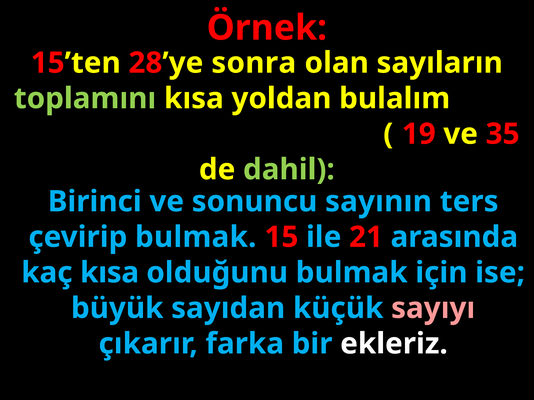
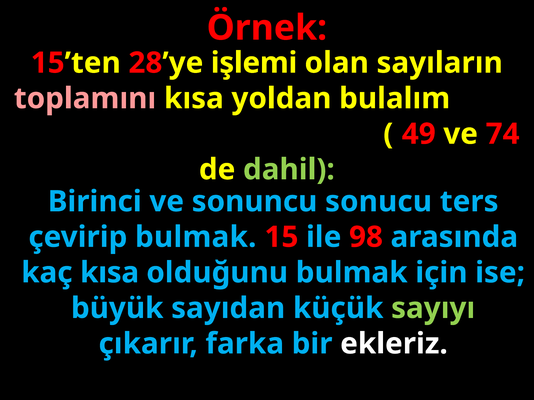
sonra: sonra -> işlemi
toplamını colour: light green -> pink
19: 19 -> 49
35: 35 -> 74
sayının: sayının -> sonucu
21: 21 -> 98
sayıyı colour: pink -> light green
